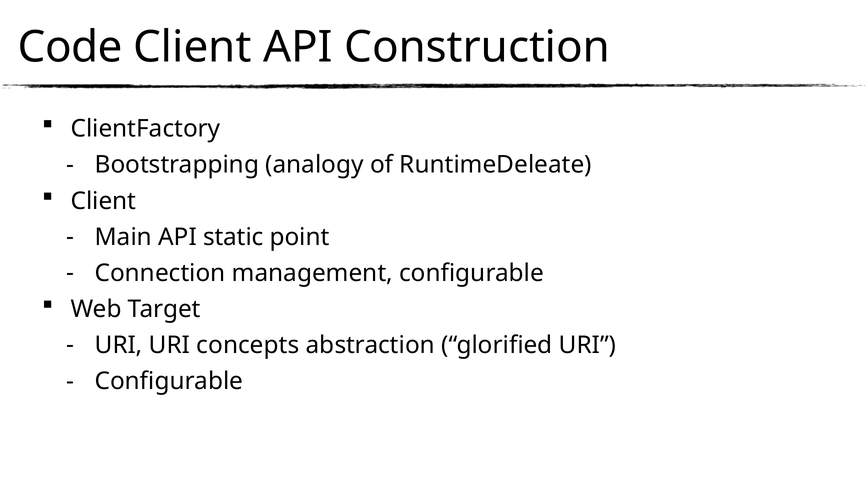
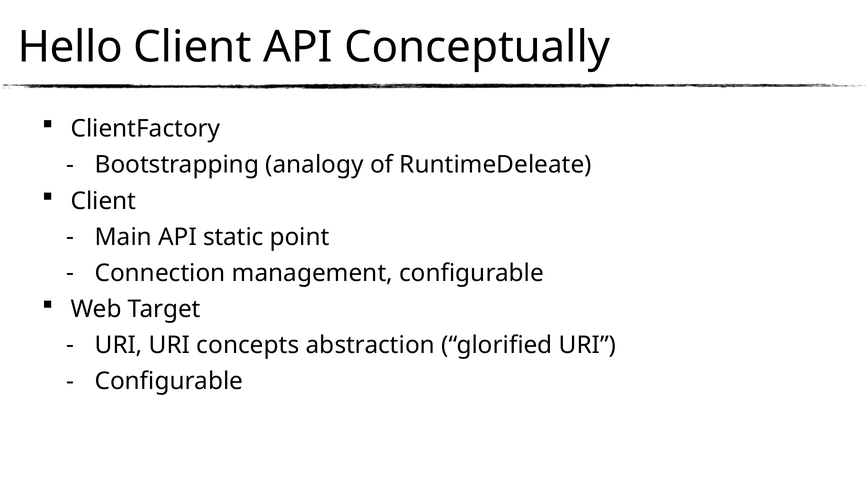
Code: Code -> Hello
Construction: Construction -> Conceptually
